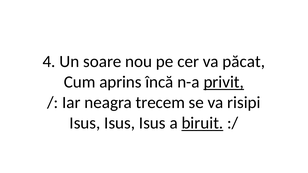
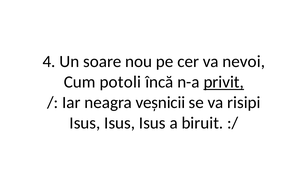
păcat: păcat -> nevoi
aprins: aprins -> potoli
trecem: trecem -> veșnicii
biruit underline: present -> none
